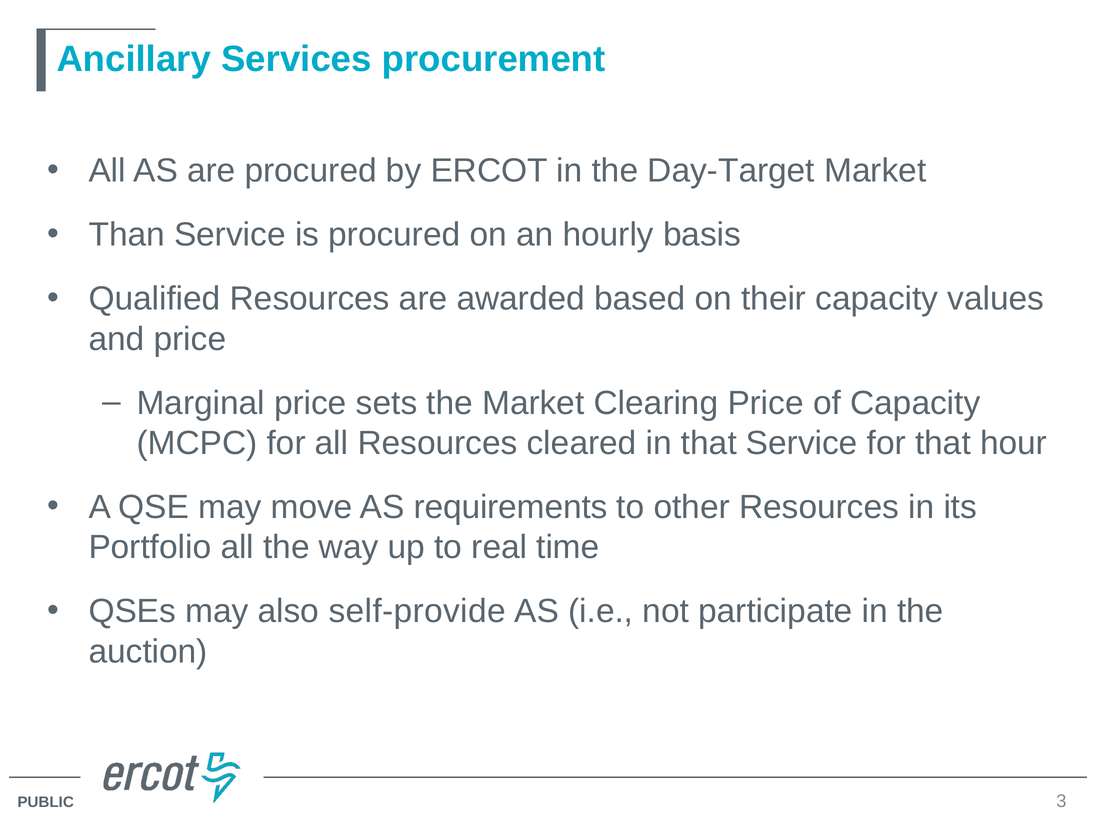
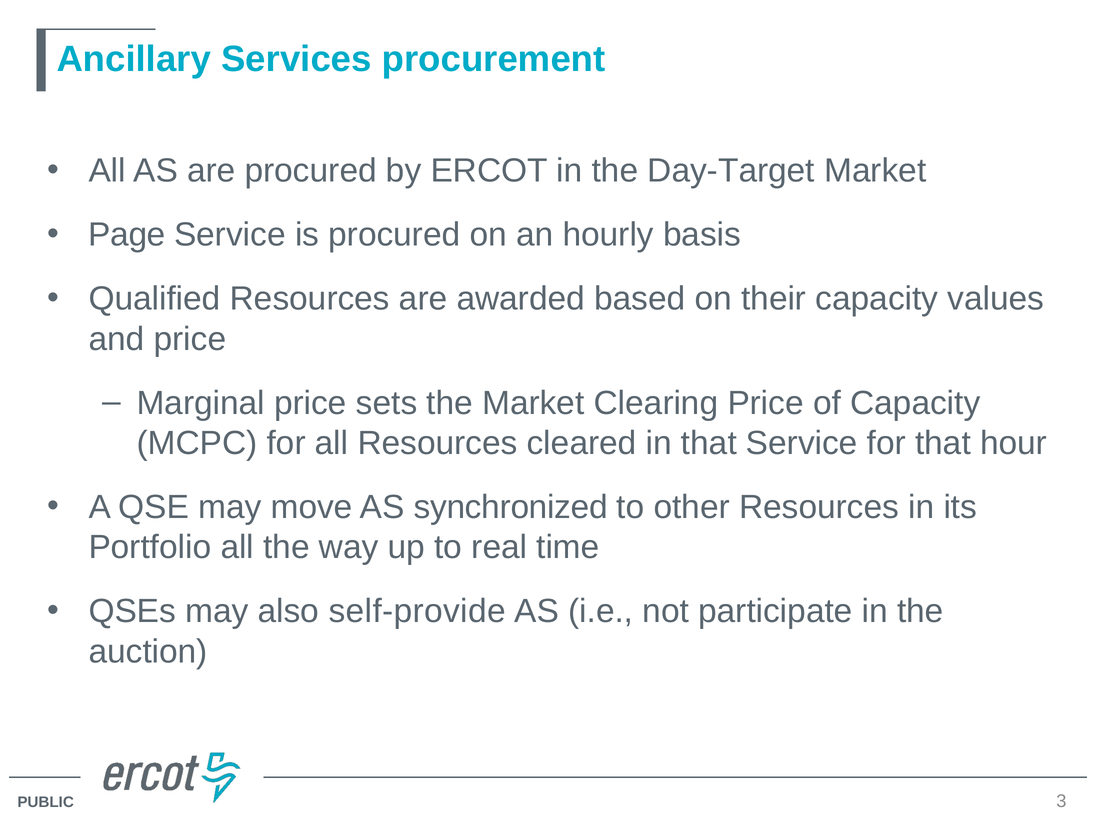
Than: Than -> Page
requirements: requirements -> synchronized
